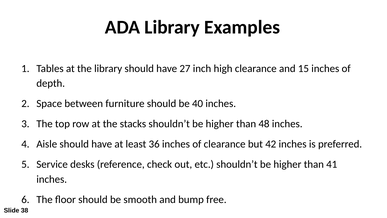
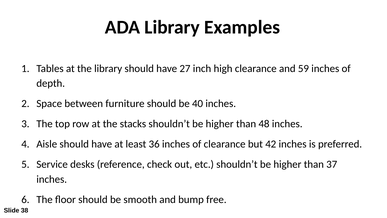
15: 15 -> 59
41: 41 -> 37
